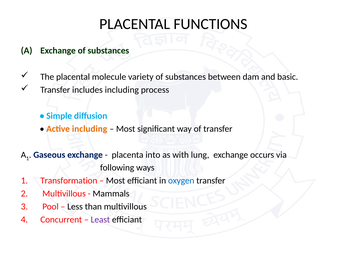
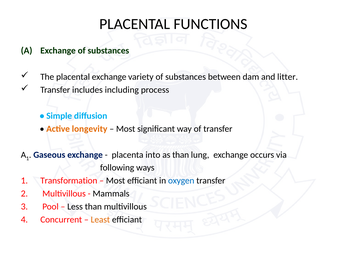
placental molecule: molecule -> exchange
basic: basic -> litter
Active including: including -> longevity
as with: with -> than
Least colour: purple -> orange
